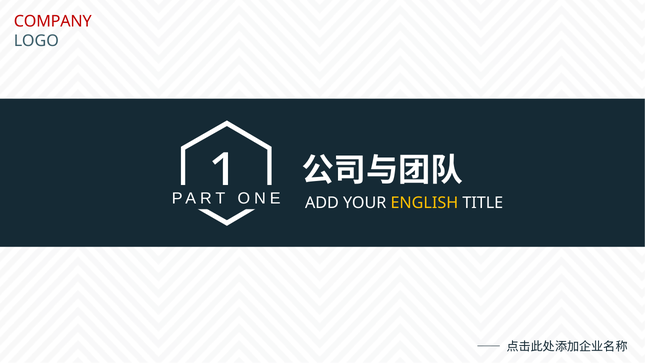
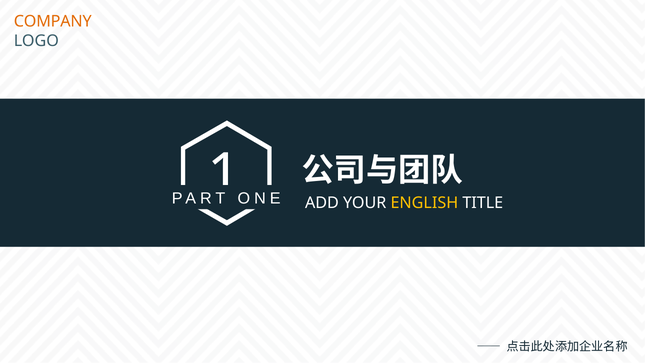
COMPANY colour: red -> orange
